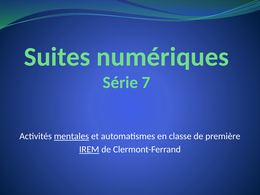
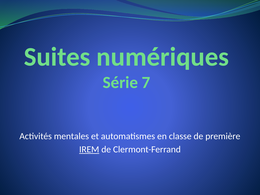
mentales underline: present -> none
